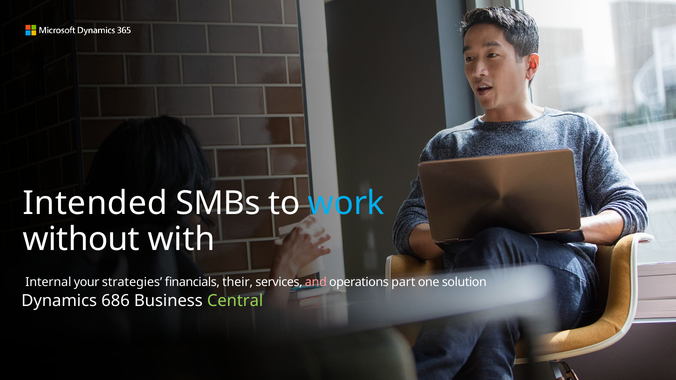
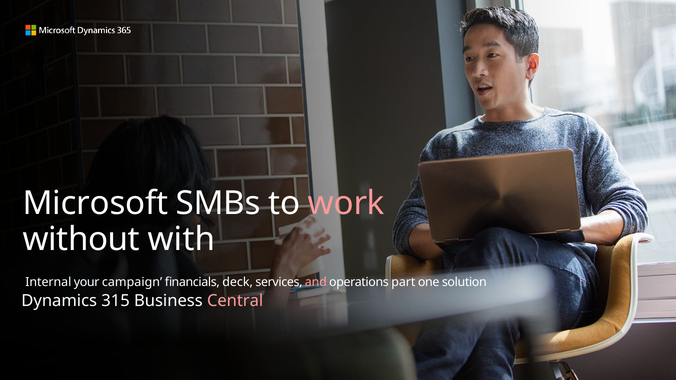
Intended: Intended -> Microsoft
work colour: light blue -> pink
strategies: strategies -> campaign
their: their -> deck
686: 686 -> 315
Central colour: light green -> pink
